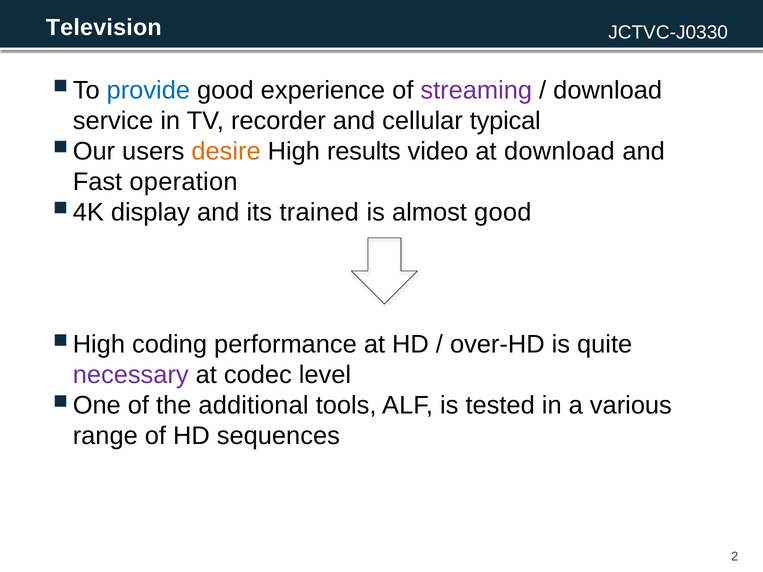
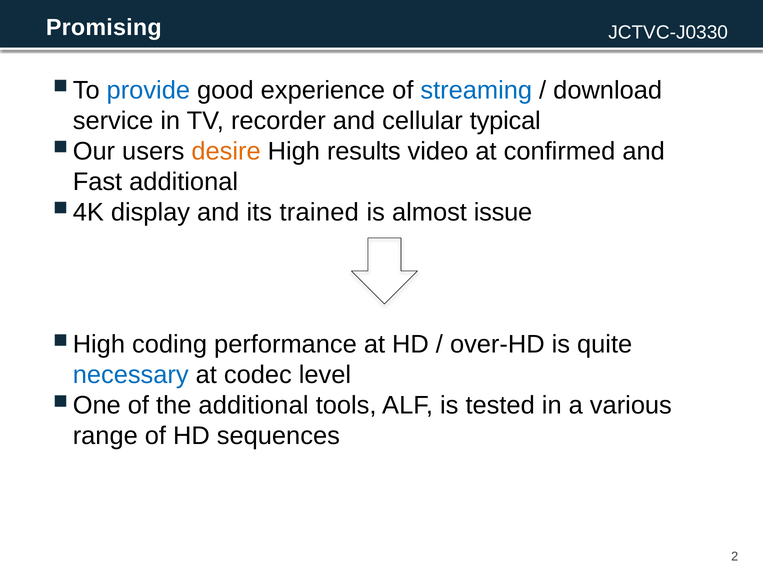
Television: Television -> Promising
streaming colour: purple -> blue
at download: download -> confirmed
Fast operation: operation -> additional
almost good: good -> issue
necessary colour: purple -> blue
